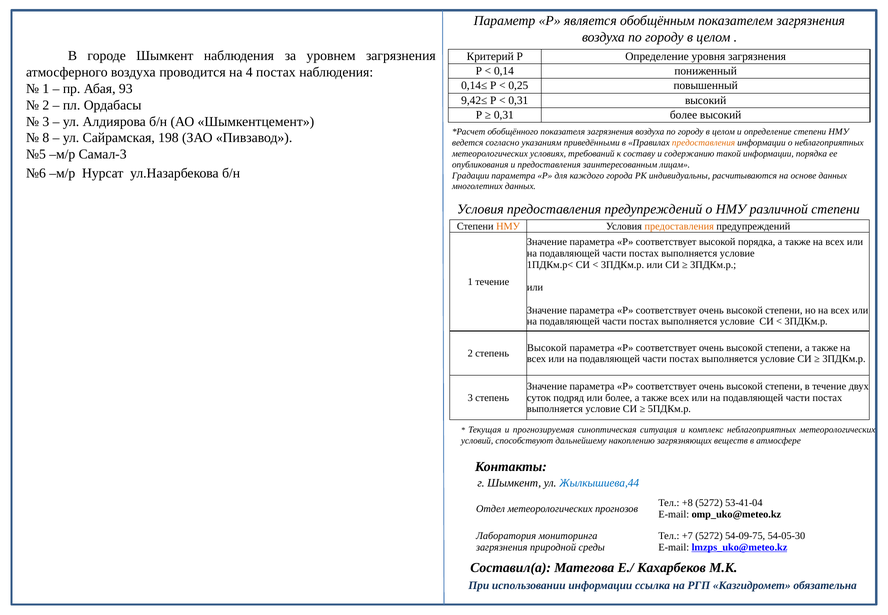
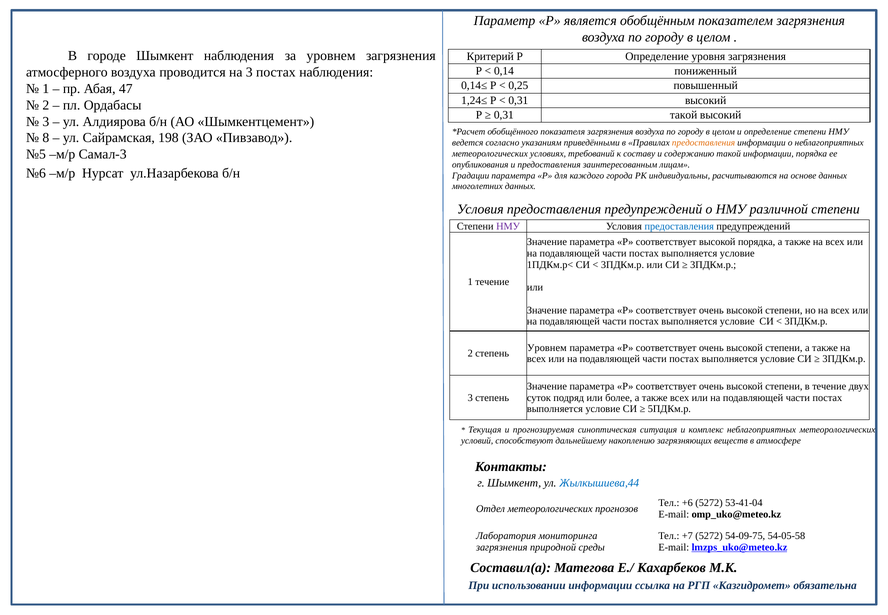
на 4: 4 -> 3
93: 93 -> 47
9,42≤: 9,42≤ -> 1,24≤
0,31 более: более -> такой
НМУ at (508, 226) colour: orange -> purple
предоставления at (679, 226) colour: orange -> blue
Высокой at (547, 347): Высокой -> Уровнем
+8: +8 -> +6
54-05-30: 54-05-30 -> 54-05-58
